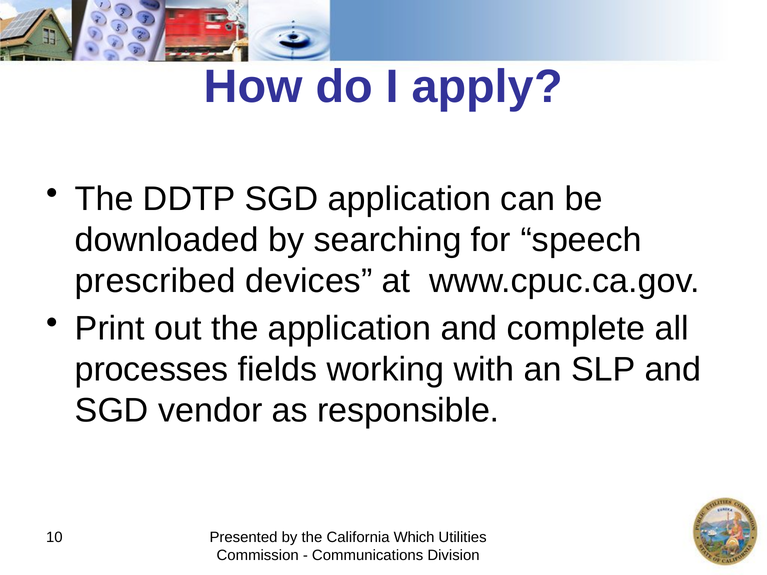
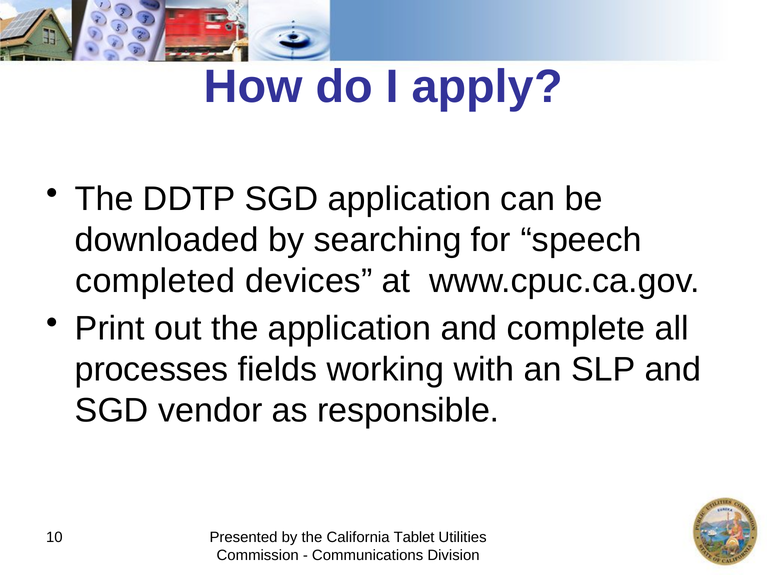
prescribed: prescribed -> completed
Which: Which -> Tablet
